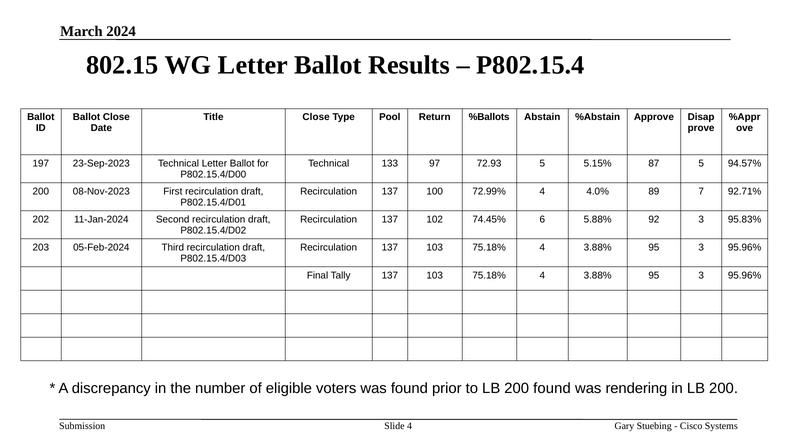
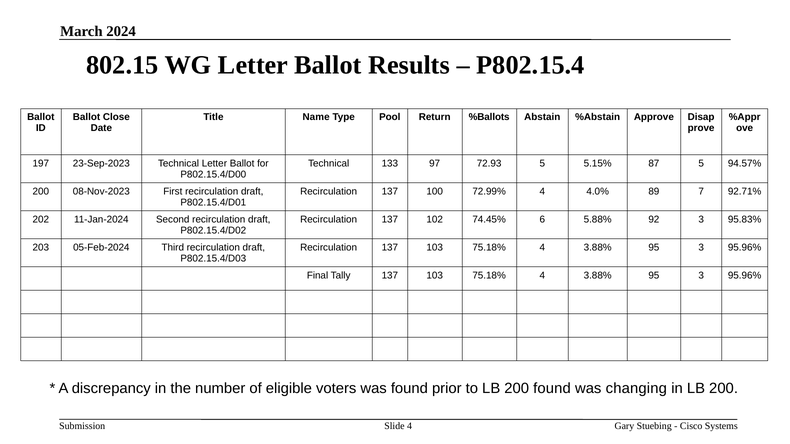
Title Close: Close -> Name
rendering: rendering -> changing
